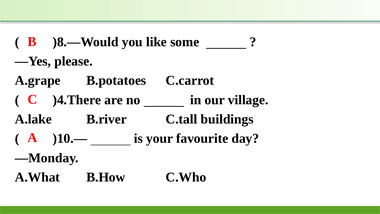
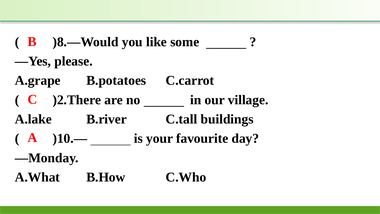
)4.There: )4.There -> )2.There
